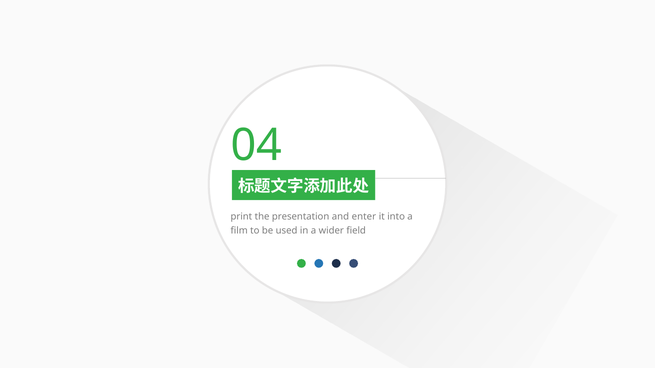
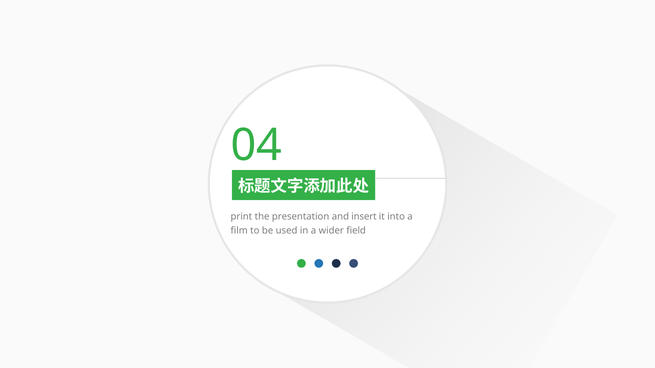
enter: enter -> insert
